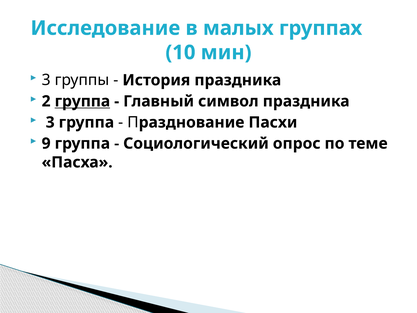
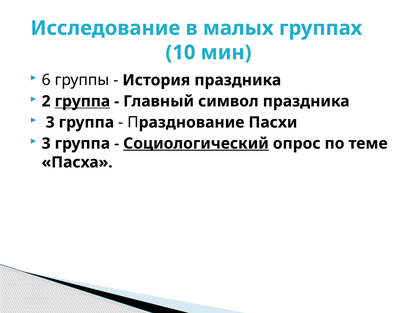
3 at (46, 80): 3 -> 6
9 at (46, 143): 9 -> 3
Социологический underline: none -> present
